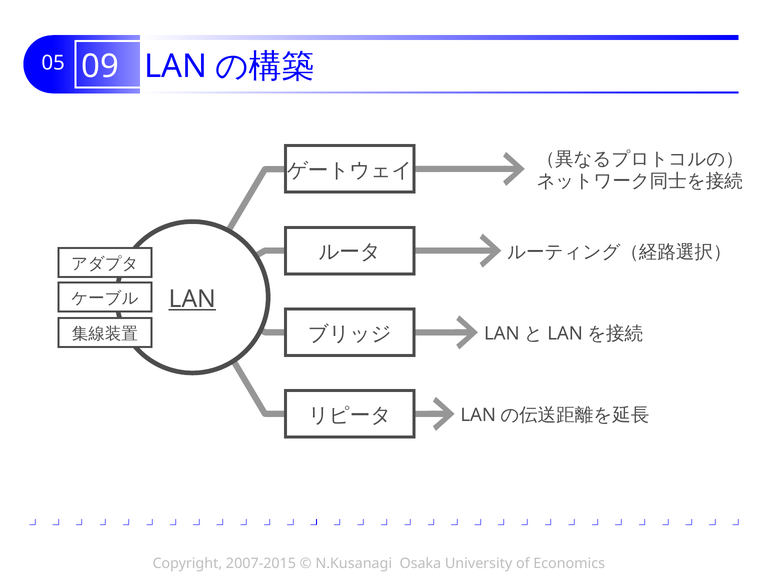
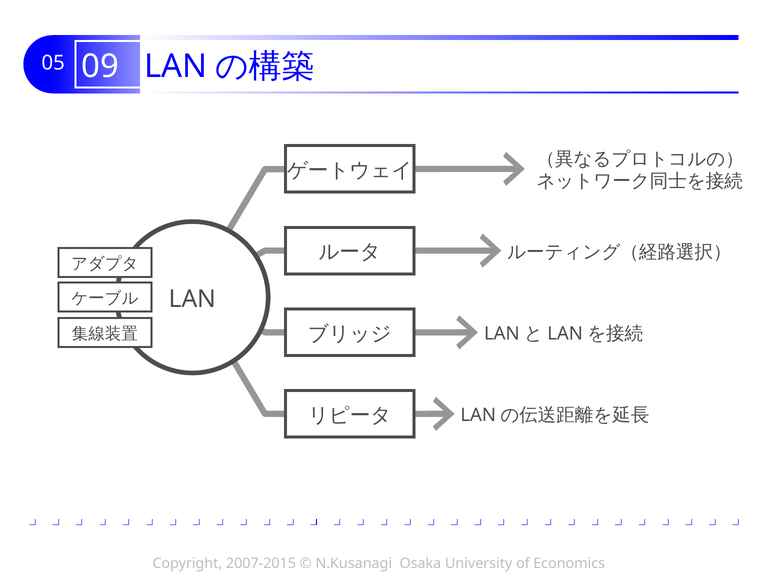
LAN underline: present -> none
